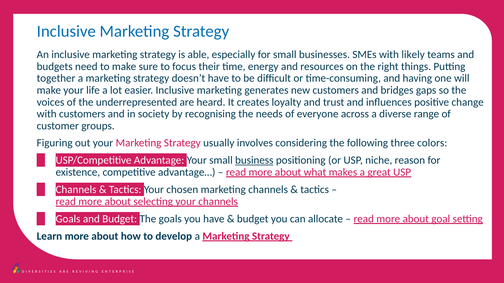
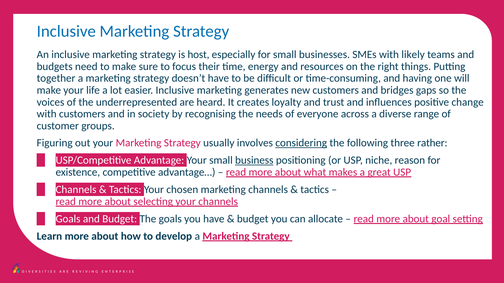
able: able -> host
considering underline: none -> present
colors: colors -> rather
